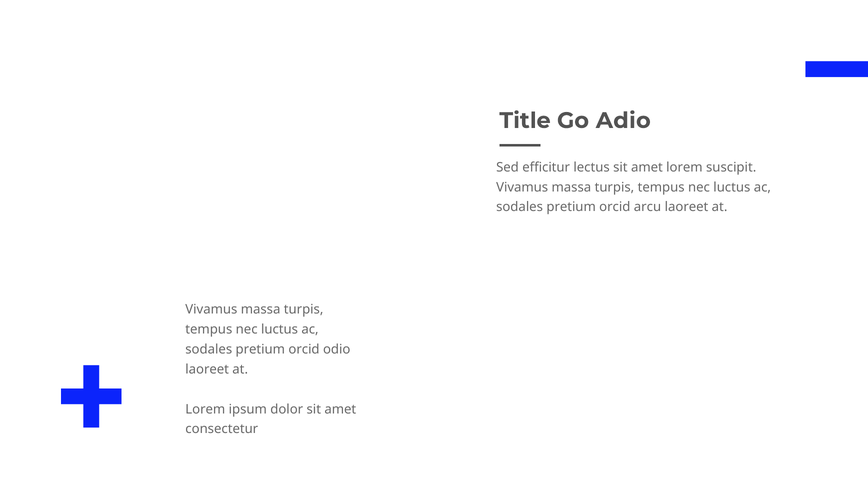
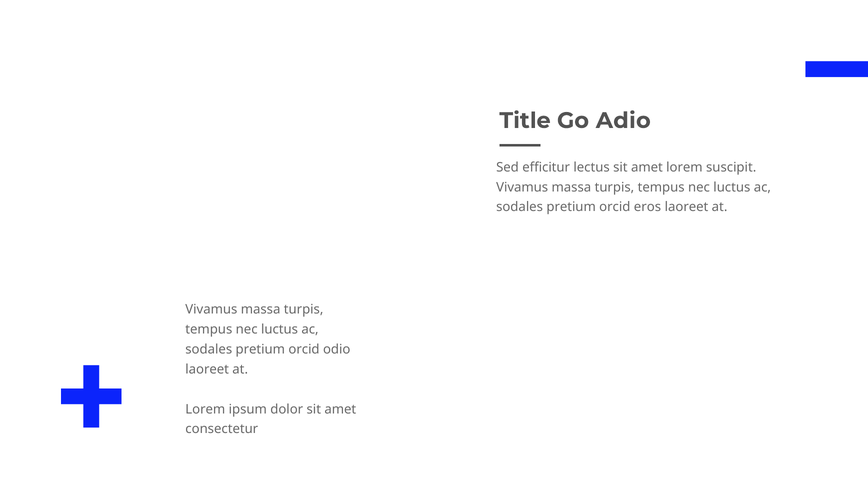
arcu: arcu -> eros
